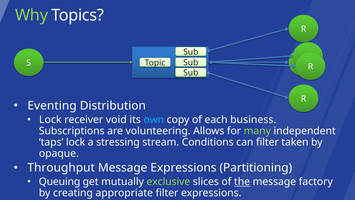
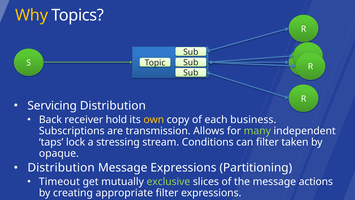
Why colour: light green -> yellow
Eventing: Eventing -> Servicing
Lock at (50, 120): Lock -> Back
void: void -> hold
own colour: light blue -> yellow
volunteering: volunteering -> transmission
Throughput at (61, 168): Throughput -> Distribution
Queuing: Queuing -> Timeout
the underline: present -> none
factory: factory -> actions
